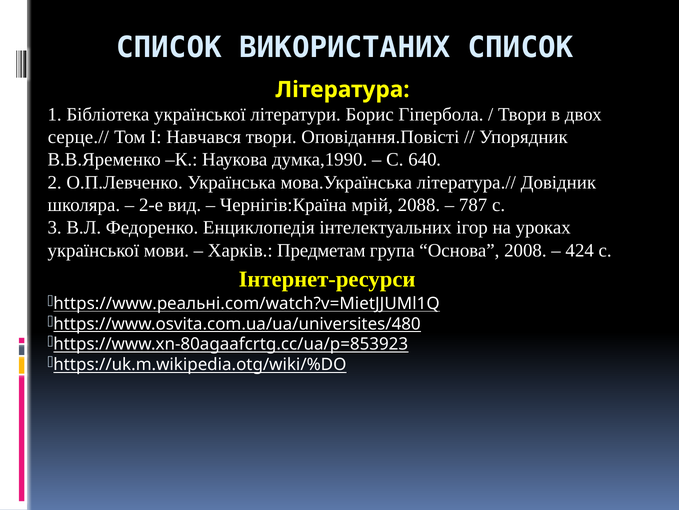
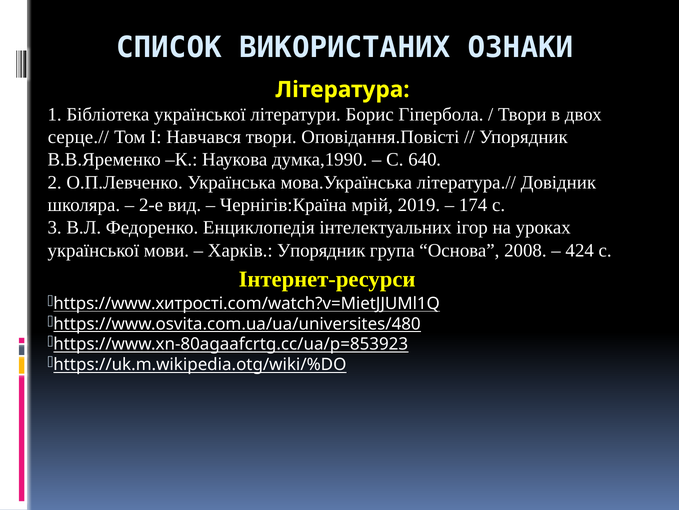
ВИКОРИСТАНИХ СПИСОК: СПИСОК -> ОЗНАКИ
2088: 2088 -> 2019
787: 787 -> 174
Харків Предметам: Предметам -> Упорядник
https://www.реальні.com/watch?v=MietJJUMl1Q: https://www.реальні.com/watch?v=MietJJUMl1Q -> https://www.хитрості.com/watch?v=MietJJUMl1Q
